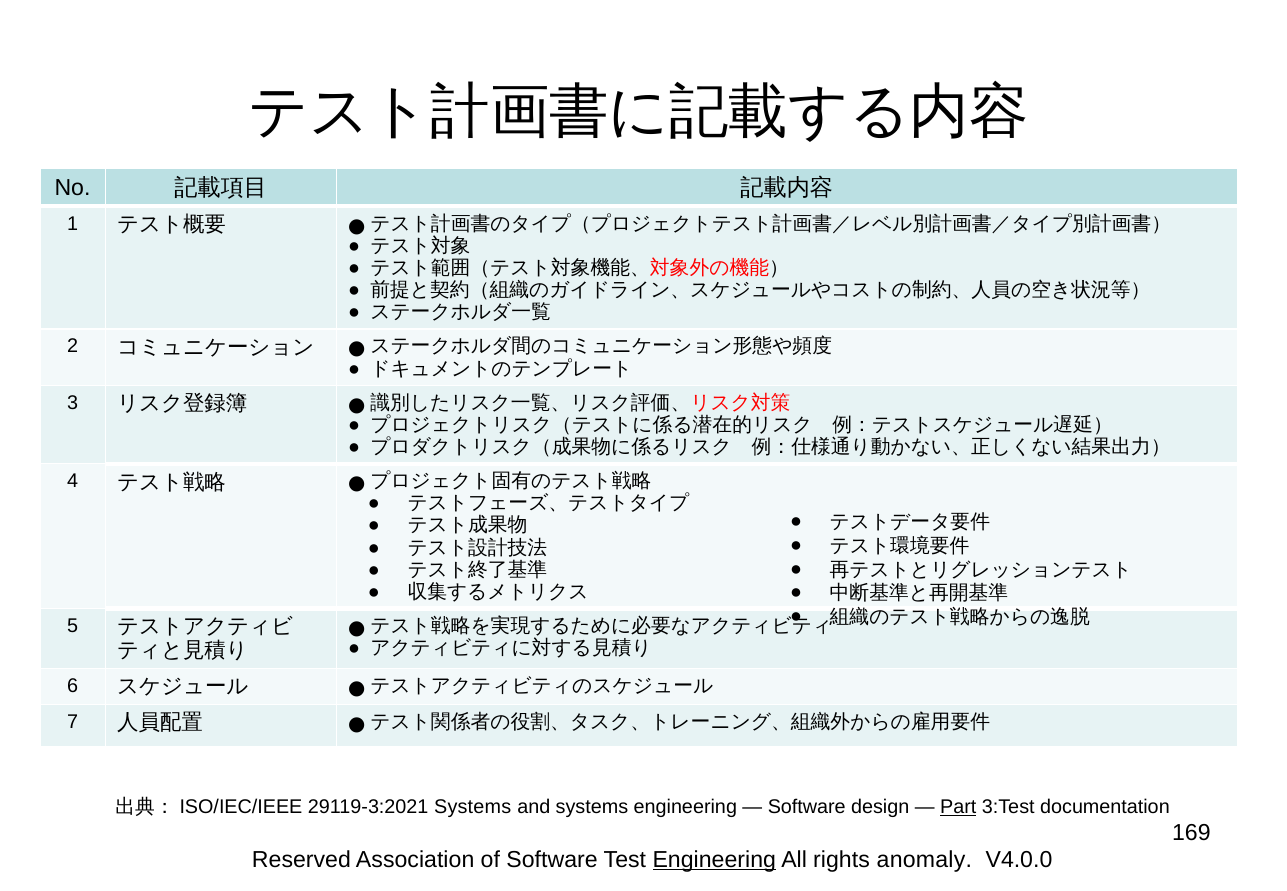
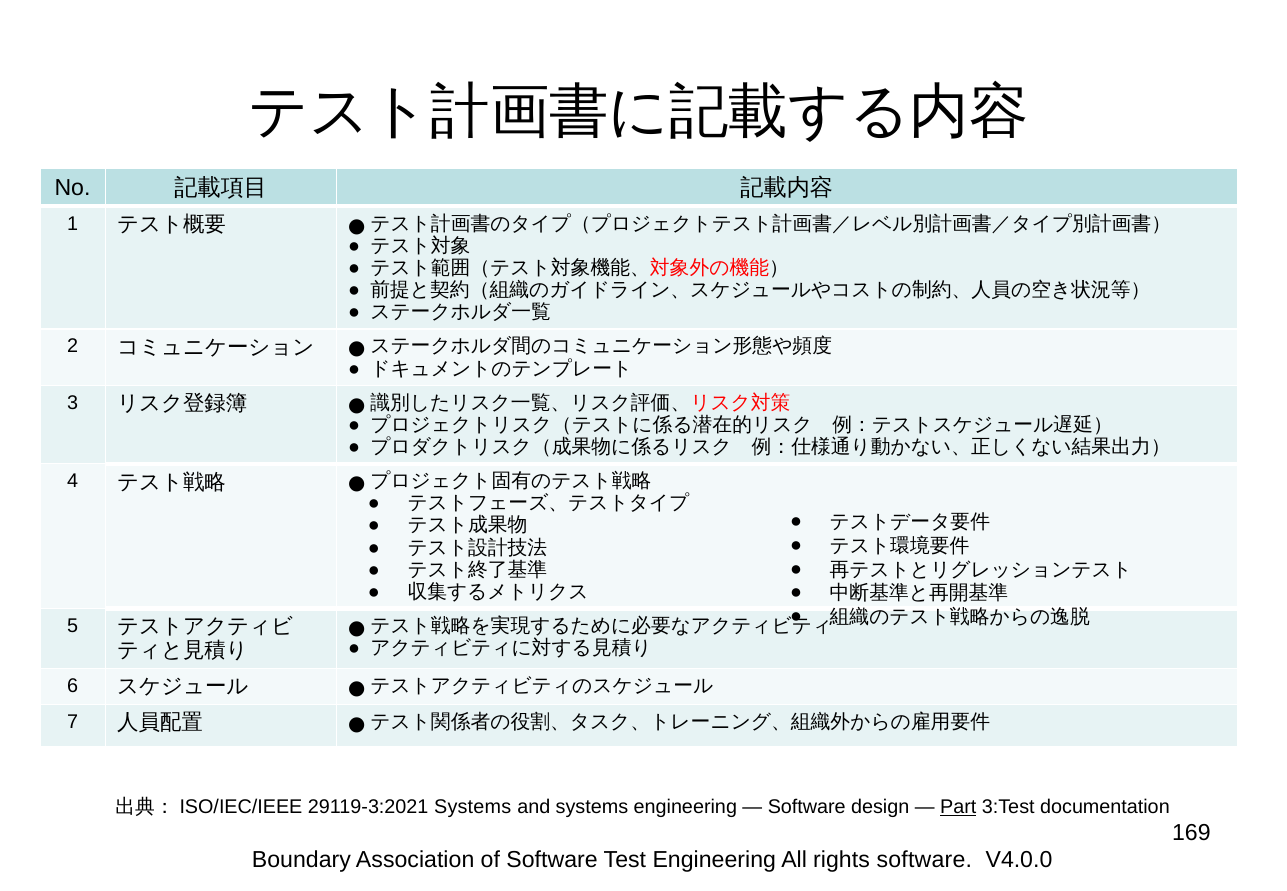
Reserved: Reserved -> Boundary
Engineering at (714, 860) underline: present -> none
rights anomaly: anomaly -> software
